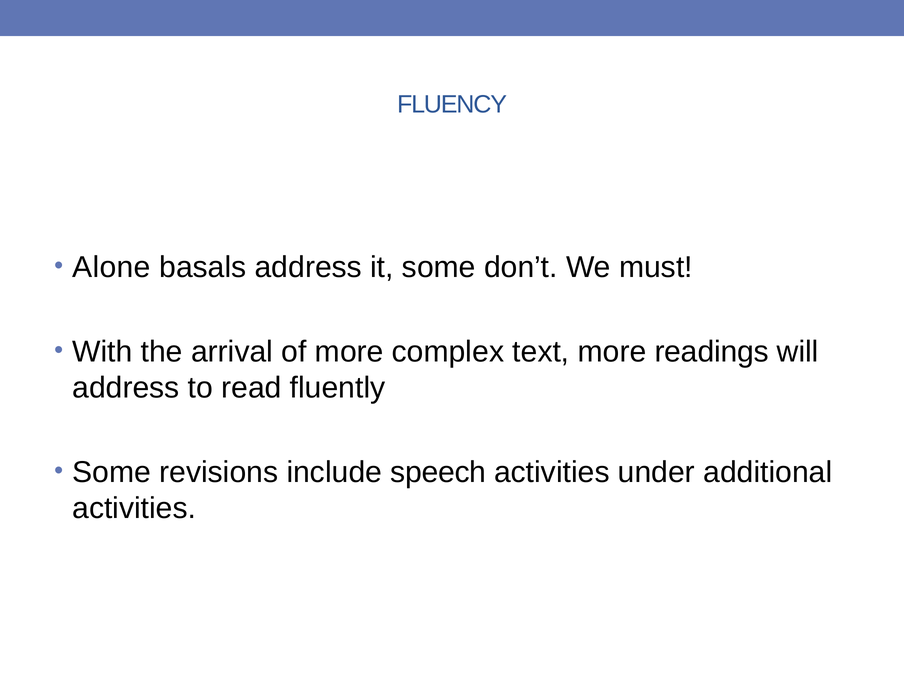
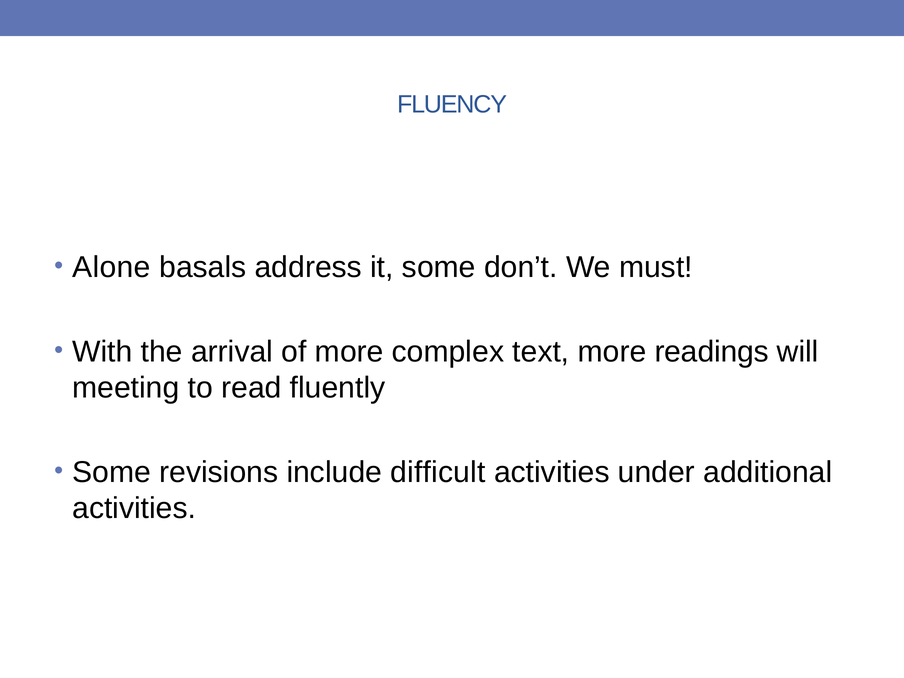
address at (126, 388): address -> meeting
speech: speech -> difficult
